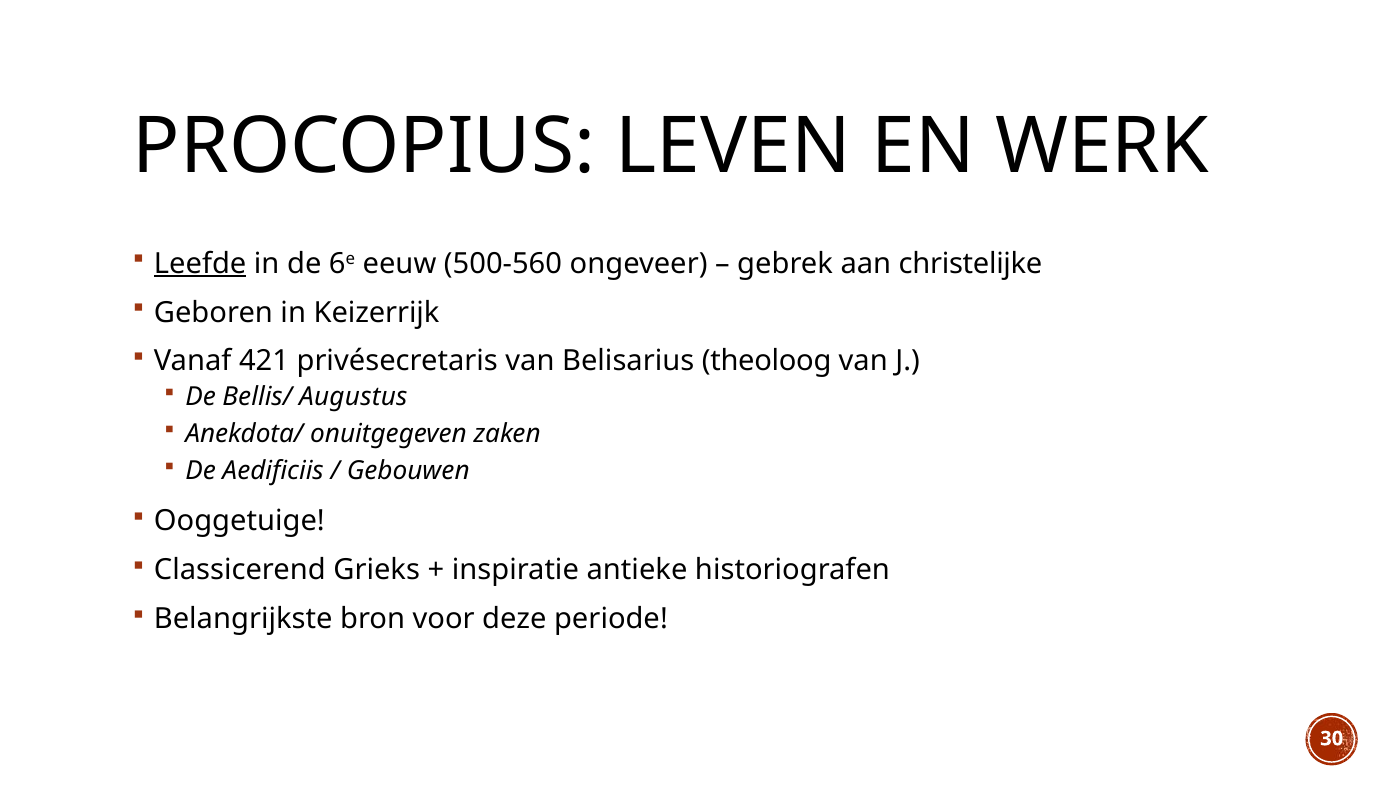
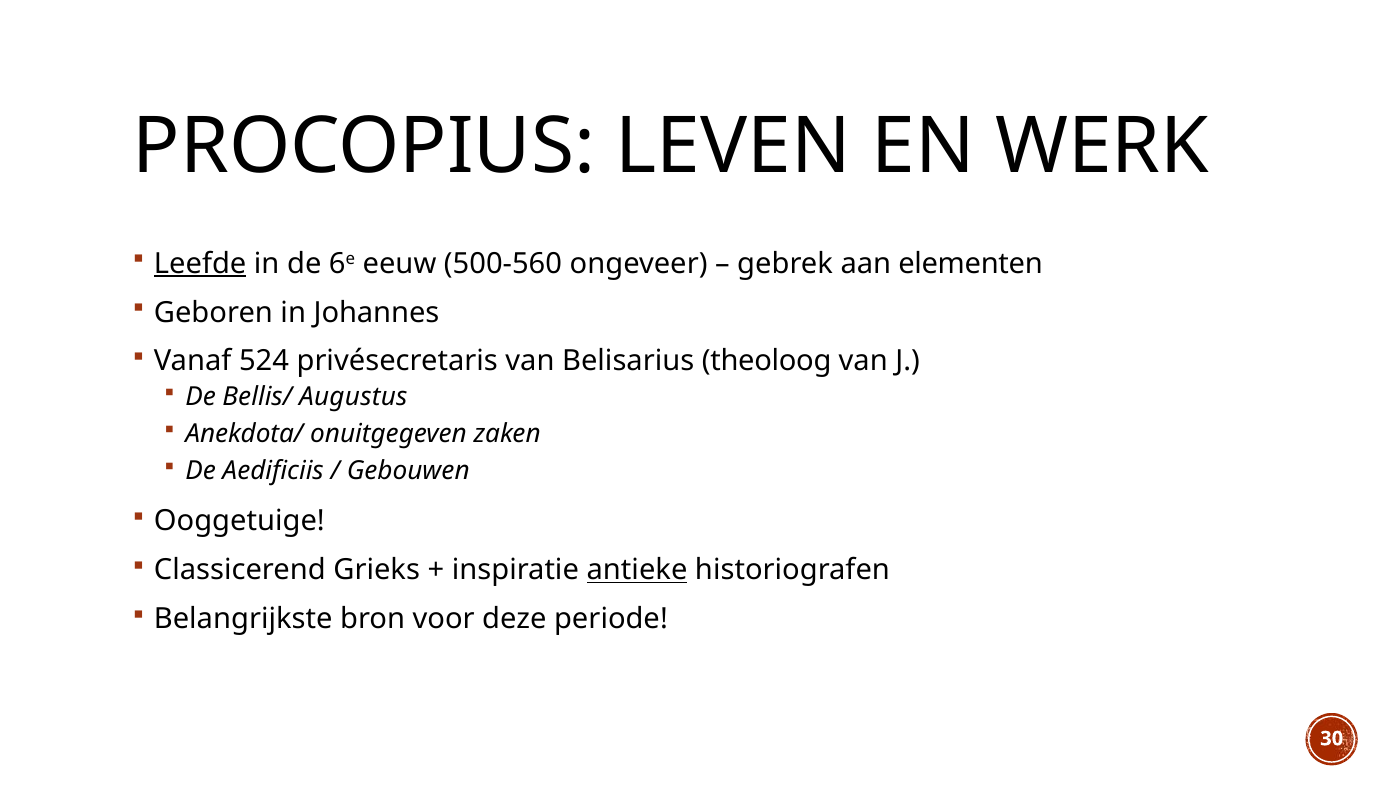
christelijke: christelijke -> elementen
Keizerrijk: Keizerrijk -> Johannes
421: 421 -> 524
antieke underline: none -> present
